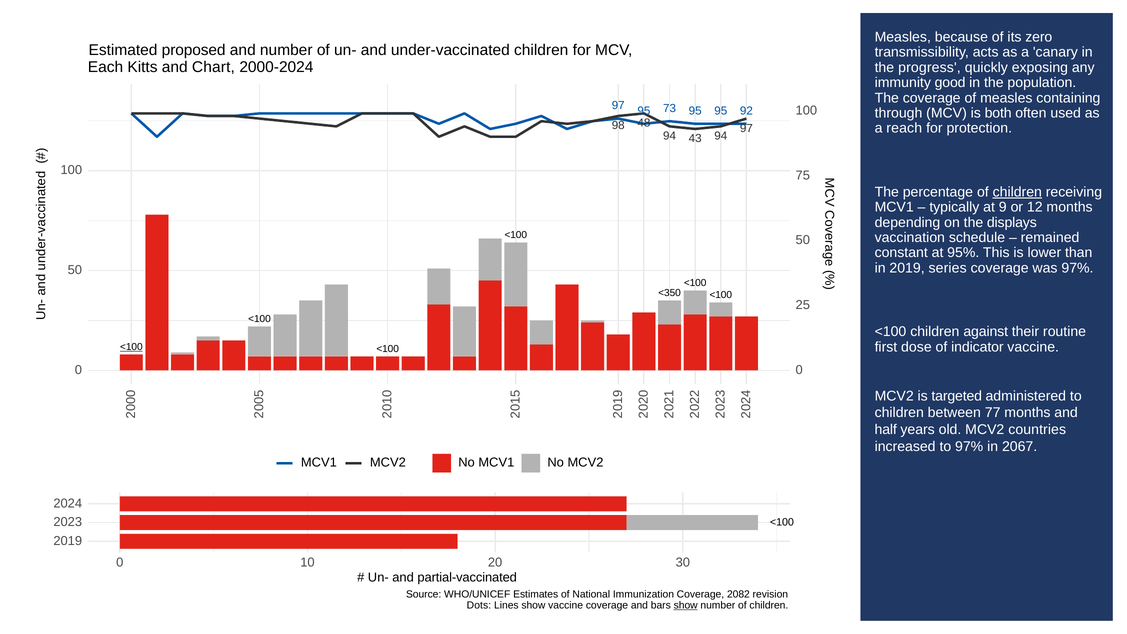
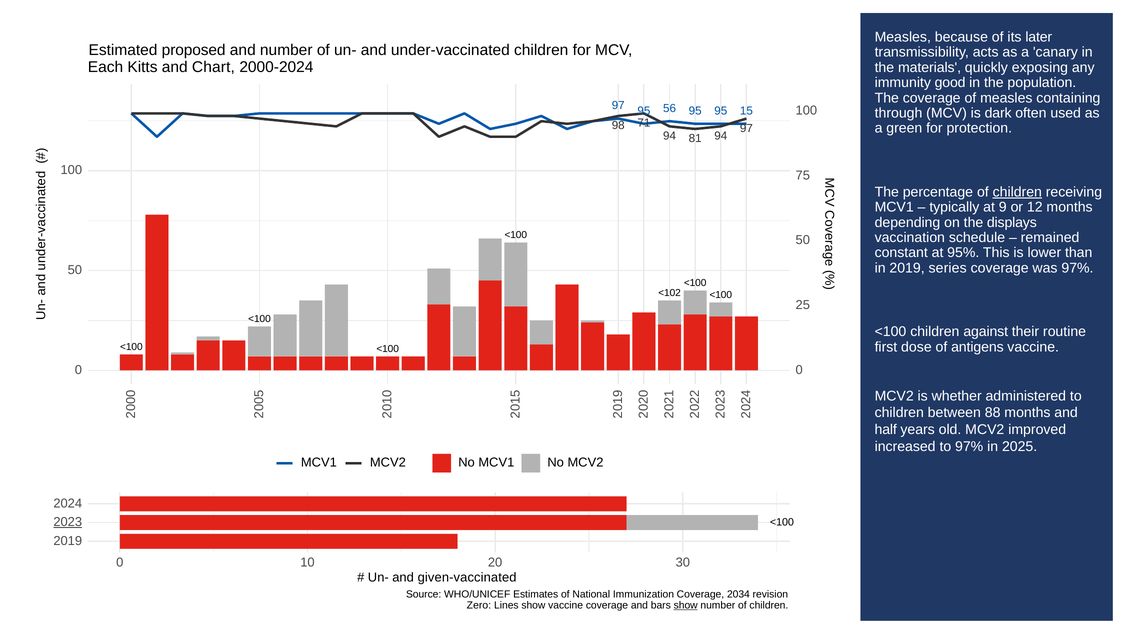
zero: zero -> later
progress: progress -> materials
73: 73 -> 56
92: 92 -> 15
both: both -> dark
48: 48 -> 71
reach: reach -> green
43: 43 -> 81
<350: <350 -> <102
indicator: indicator -> antigens
<100 at (131, 347) underline: present -> none
targeted: targeted -> whether
77: 77 -> 88
countries: countries -> improved
2067: 2067 -> 2025
2023 underline: none -> present
partial-vaccinated: partial-vaccinated -> given-vaccinated
2082: 2082 -> 2034
Dots: Dots -> Zero
